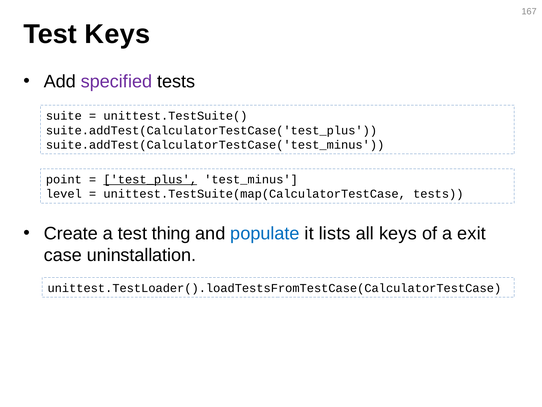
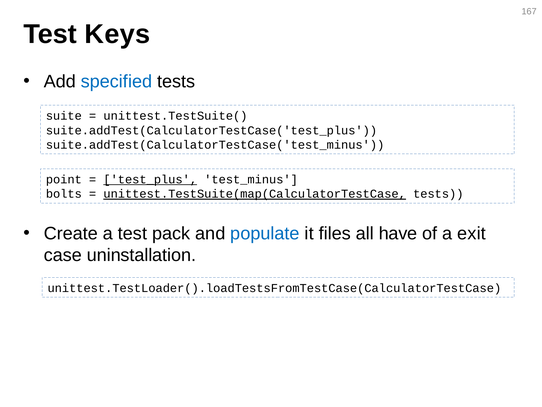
specified colour: purple -> blue
level: level -> bolts
unittest.TestSuite(map(CalculatorTestCase underline: none -> present
thing: thing -> pack
lists: lists -> files
all keys: keys -> have
